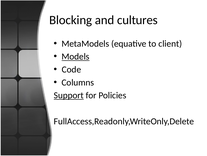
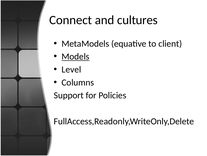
Blocking: Blocking -> Connect
Code: Code -> Level
Support underline: present -> none
